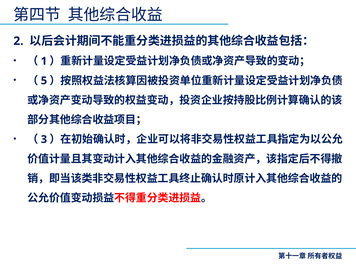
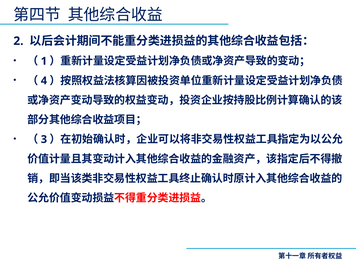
5: 5 -> 4
